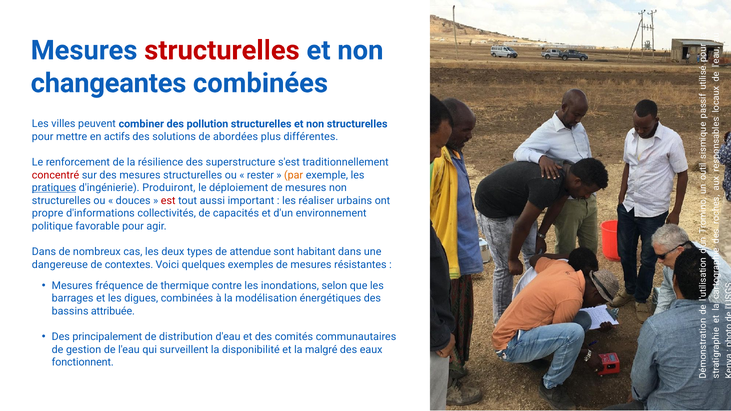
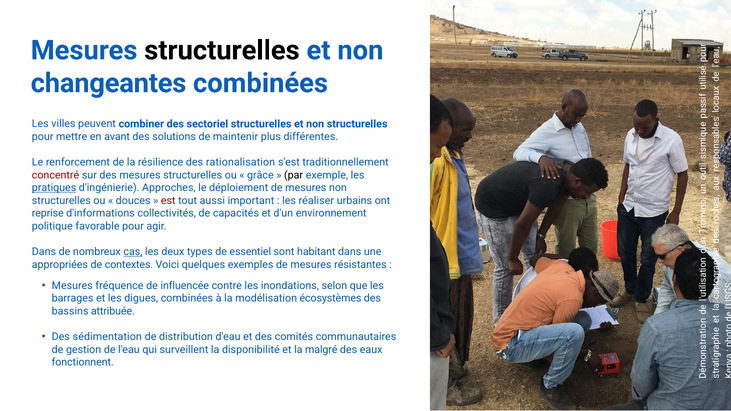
structurelles at (222, 50) colour: red -> black
pollution: pollution -> sectoriel
actifs: actifs -> avant
abordées: abordées -> maintenir
superstructure: superstructure -> rationalisation
rester: rester -> grâce
par colour: orange -> black
Produiront: Produiront -> Approches
propre: propre -> reprise
cas underline: none -> present
attendue: attendue -> essentiel
dangereuse: dangereuse -> appropriées
thermique: thermique -> influencée
énergétiques: énergétiques -> écosystèmes
principalement: principalement -> sédimentation
